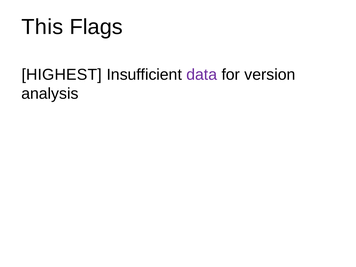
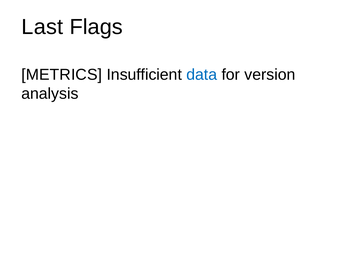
This: This -> Last
HIGHEST: HIGHEST -> METRICS
data colour: purple -> blue
